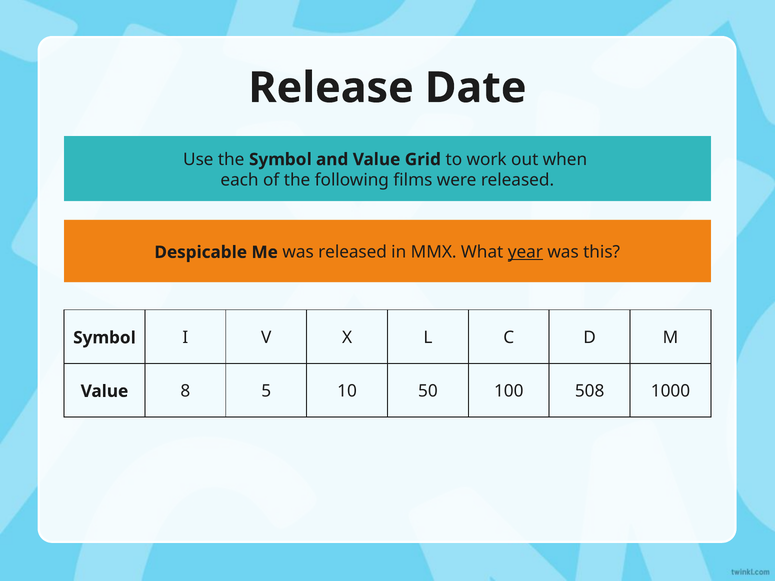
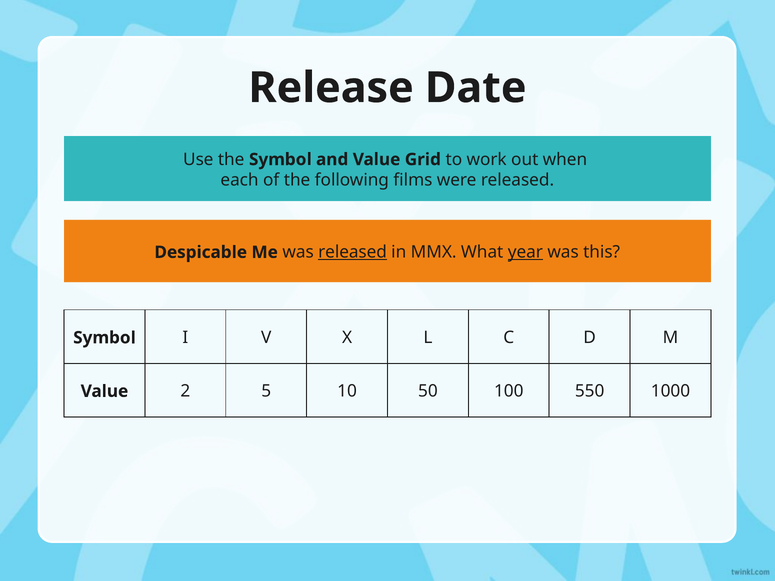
released at (353, 252) underline: none -> present
8: 8 -> 2
508: 508 -> 550
